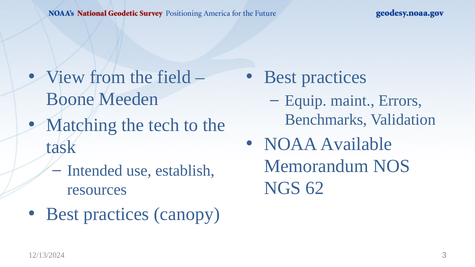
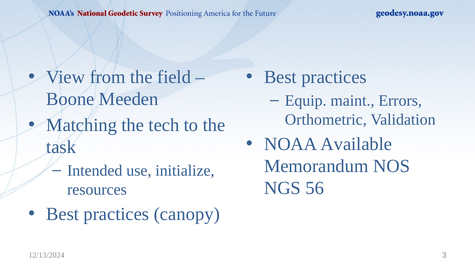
Benchmarks: Benchmarks -> Orthometric
establish: establish -> initialize
62: 62 -> 56
